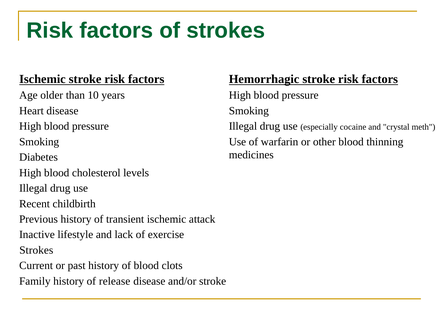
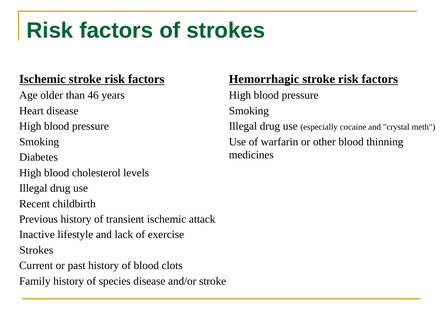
10: 10 -> 46
release: release -> species
